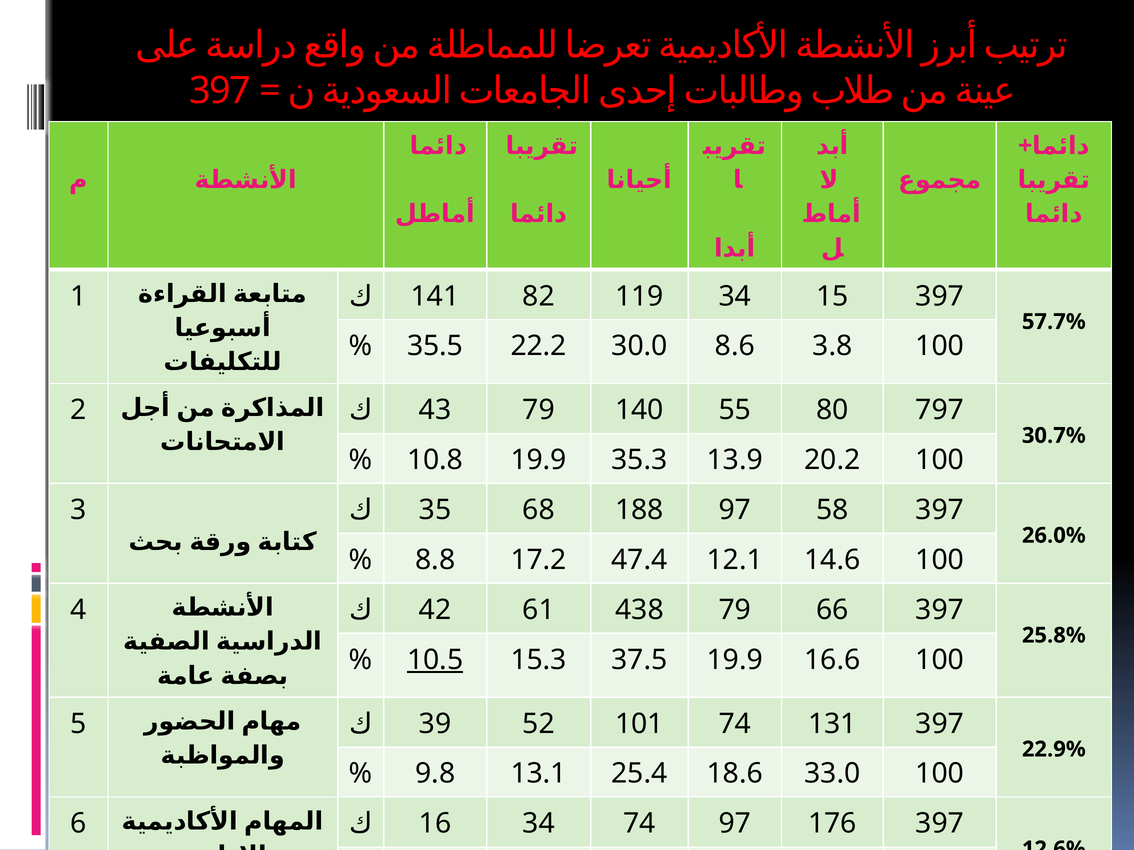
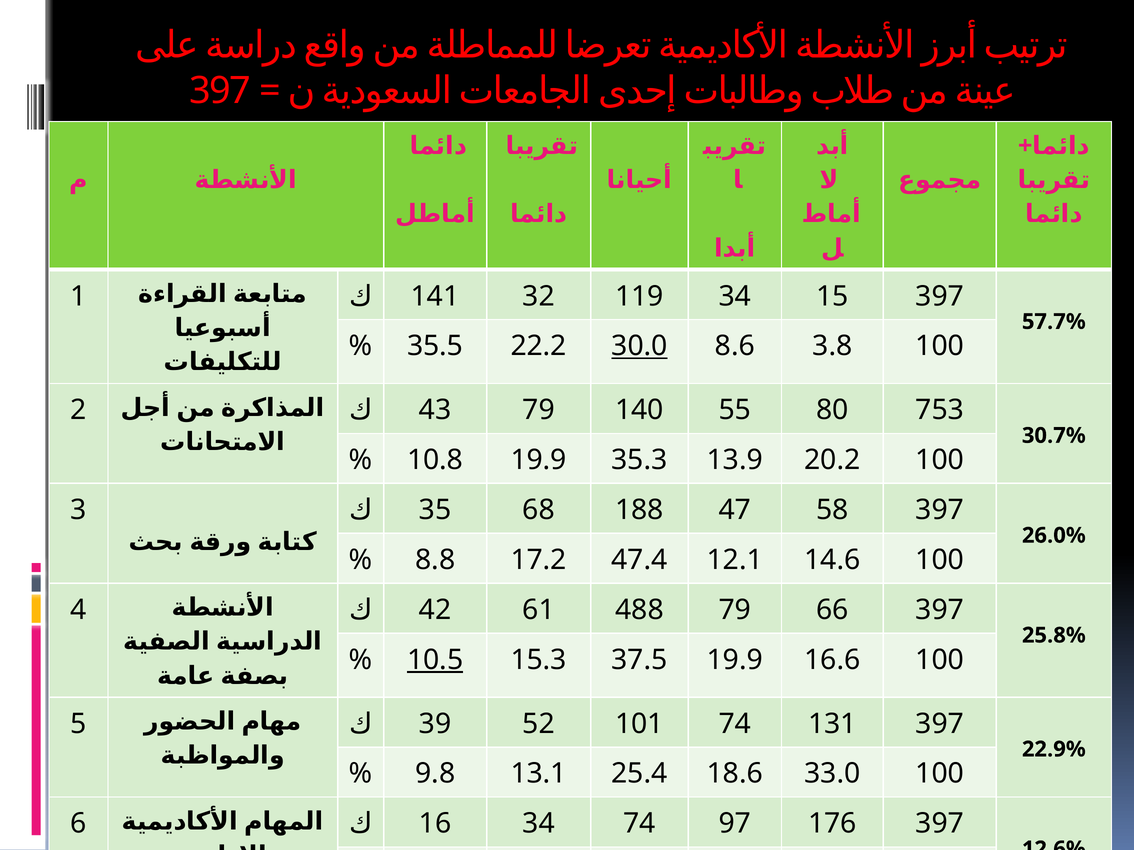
82: 82 -> 32
30.0 underline: none -> present
797: 797 -> 753
188 97: 97 -> 47
438: 438 -> 488
